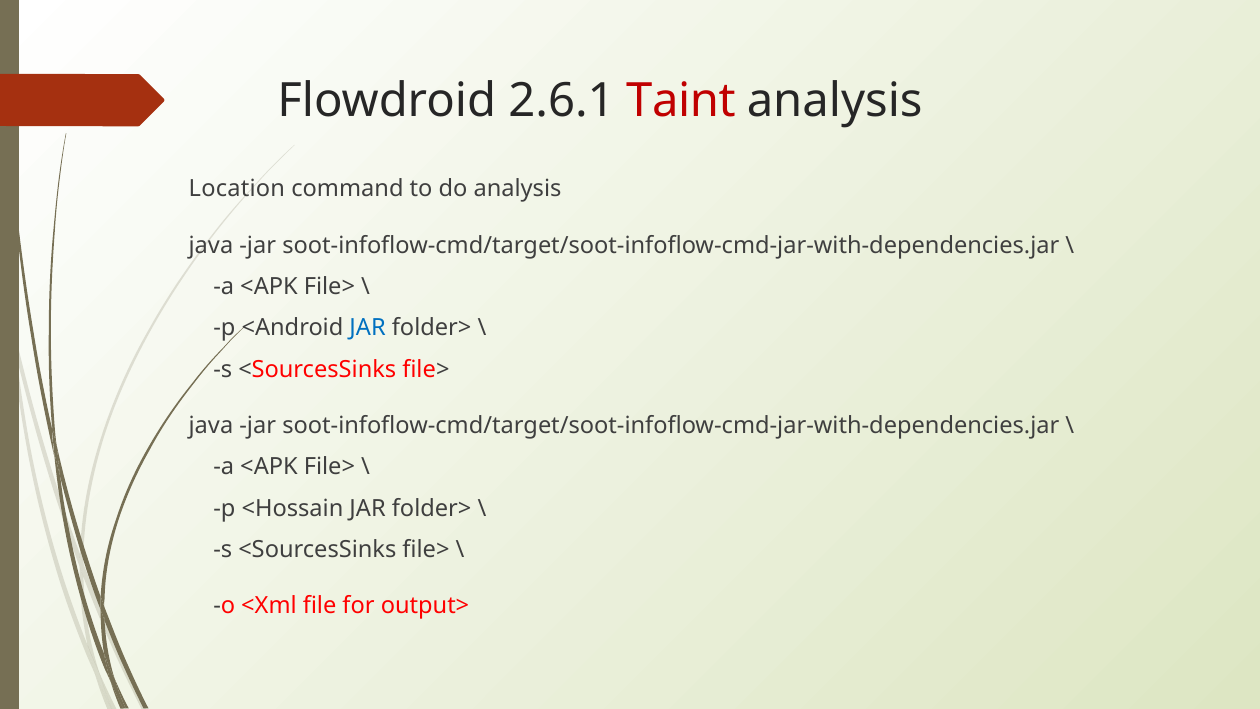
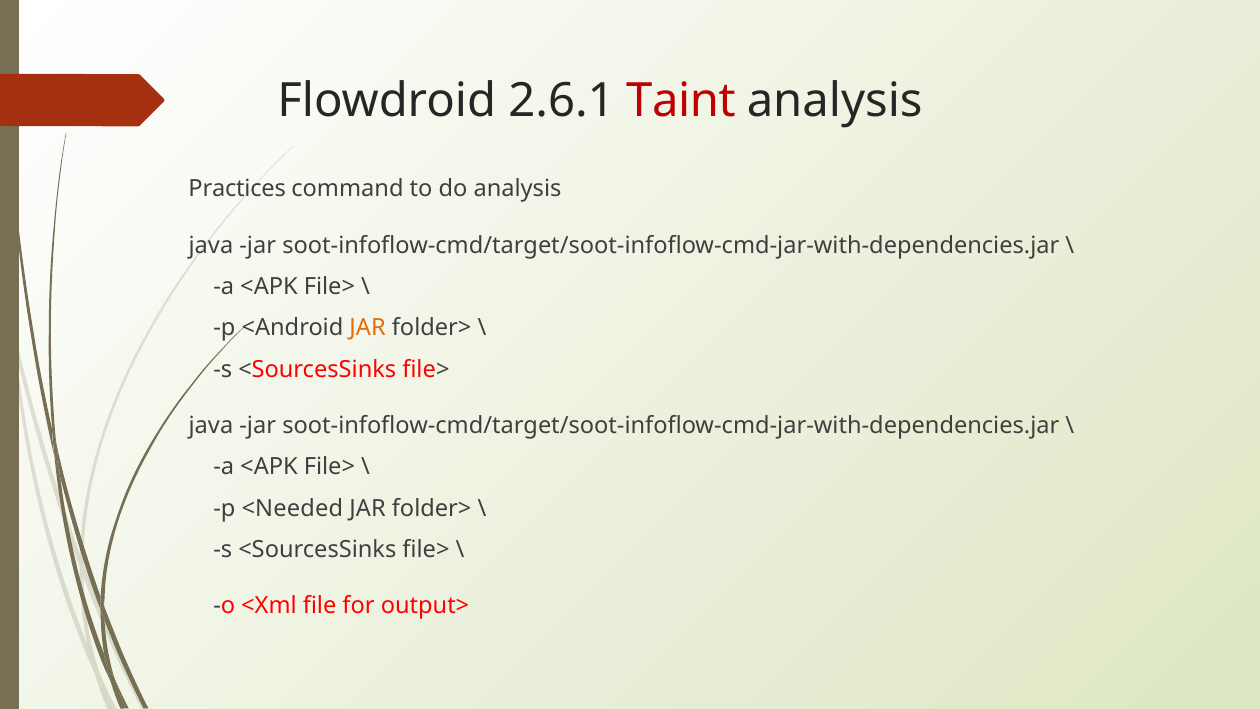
Location: Location -> Practices
JAR at (368, 328) colour: blue -> orange
<Hossain: <Hossain -> <Needed
